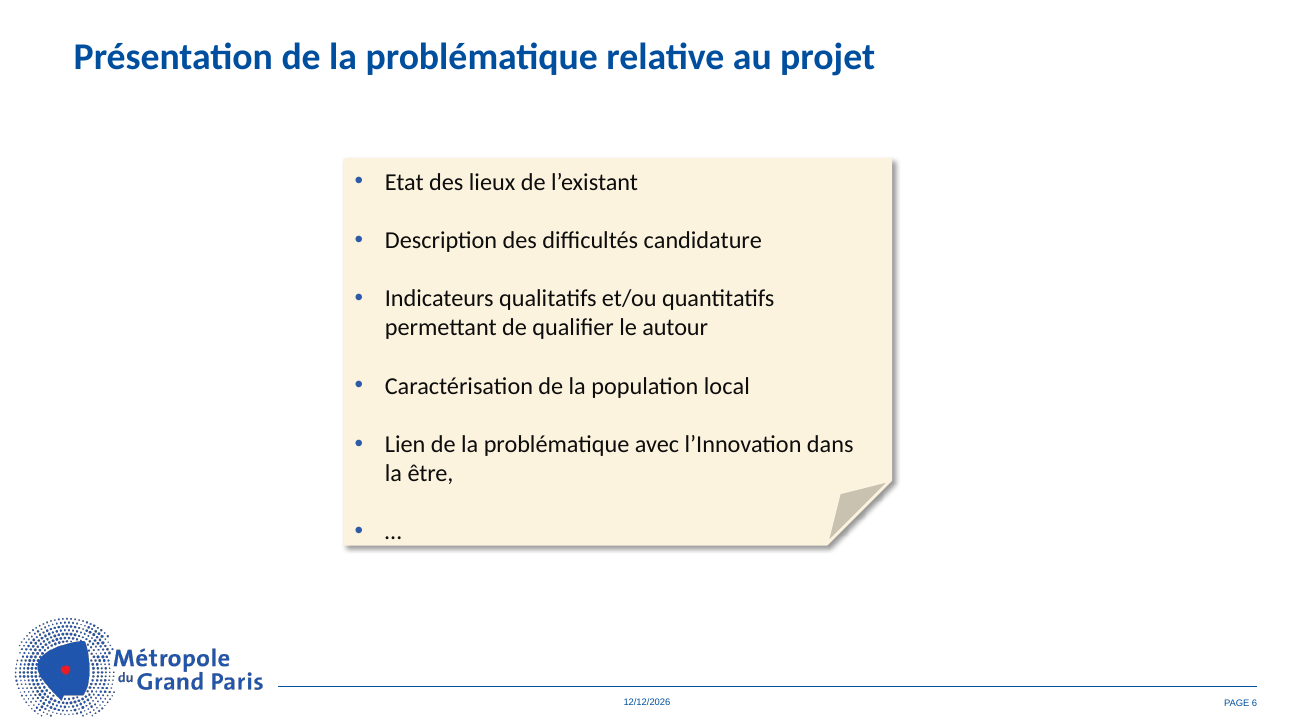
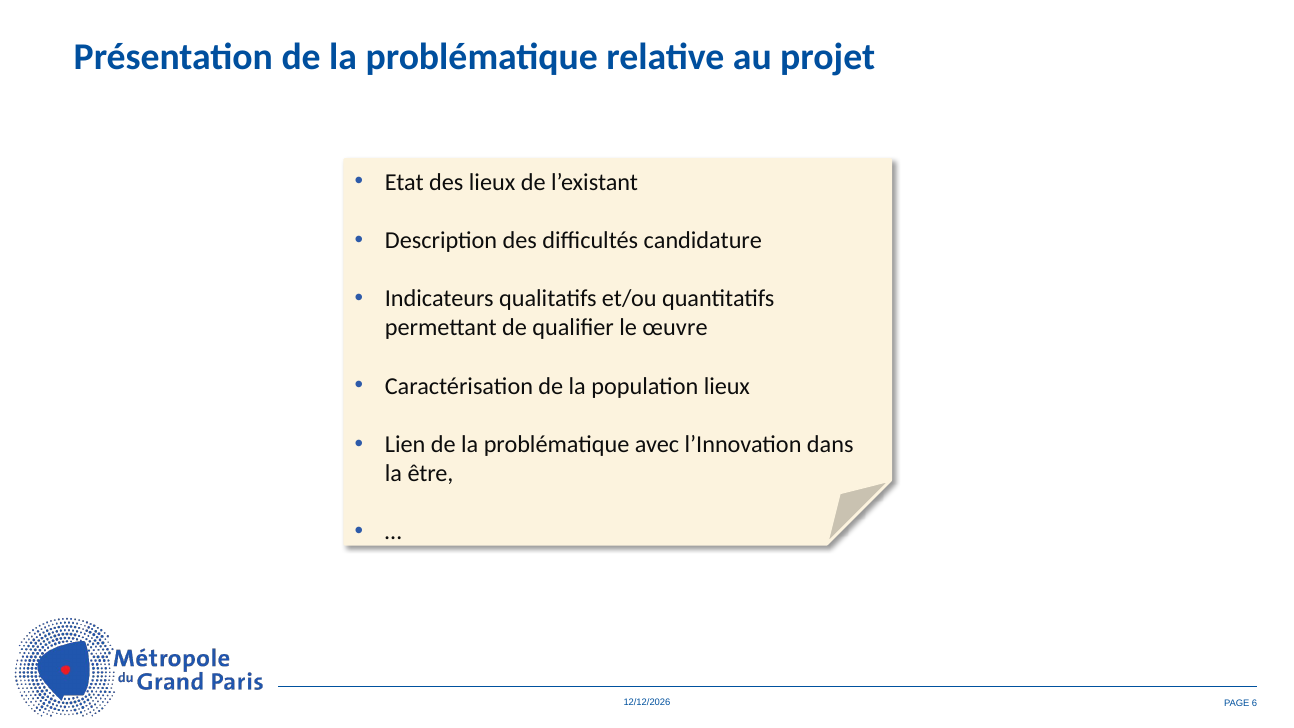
autour: autour -> œuvre
population local: local -> lieux
